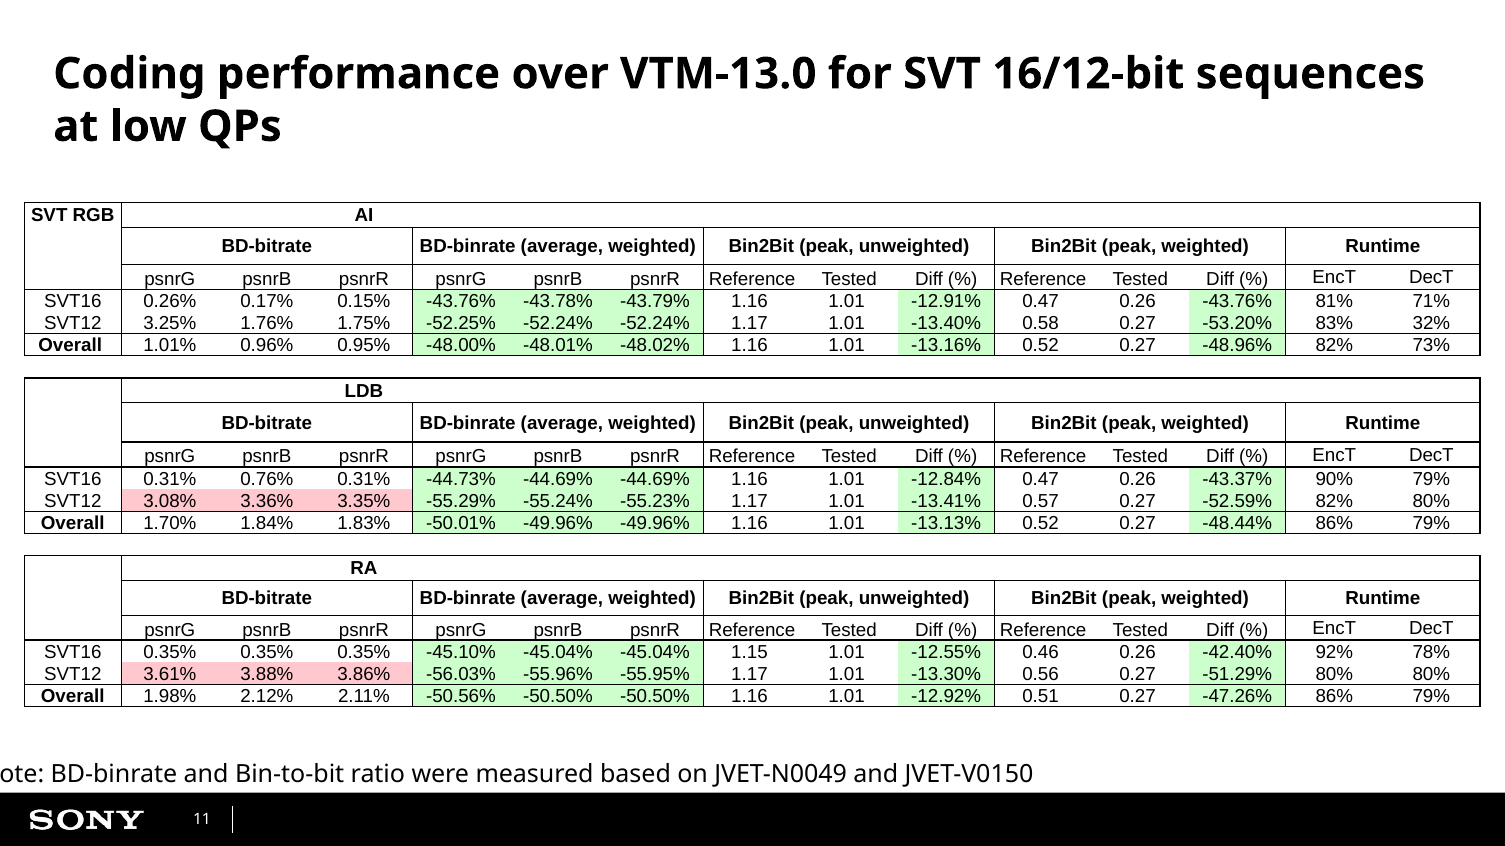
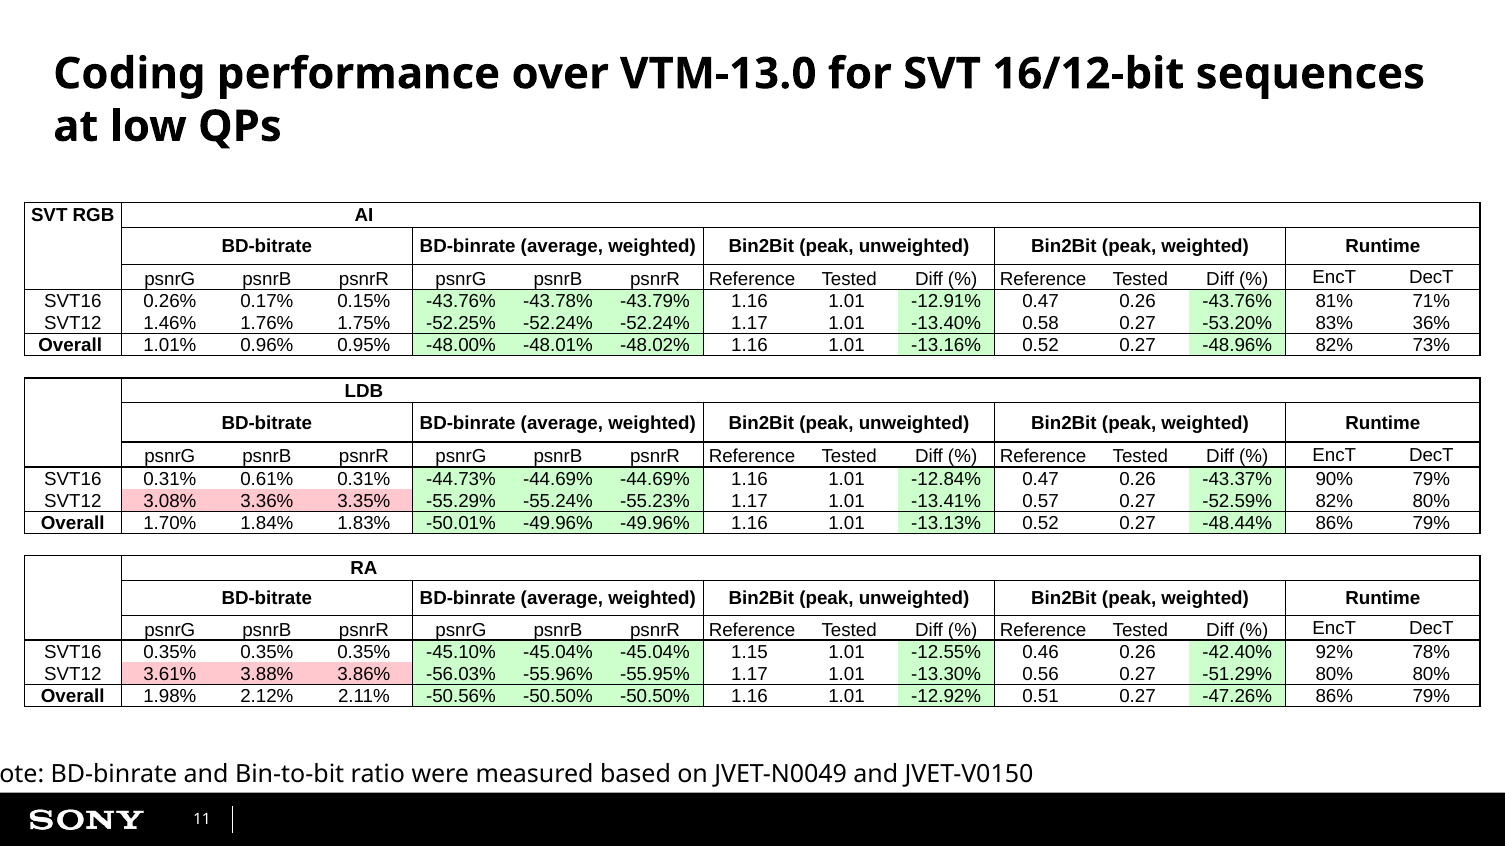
3.25%: 3.25% -> 1.46%
32%: 32% -> 36%
0.76%: 0.76% -> 0.61%
